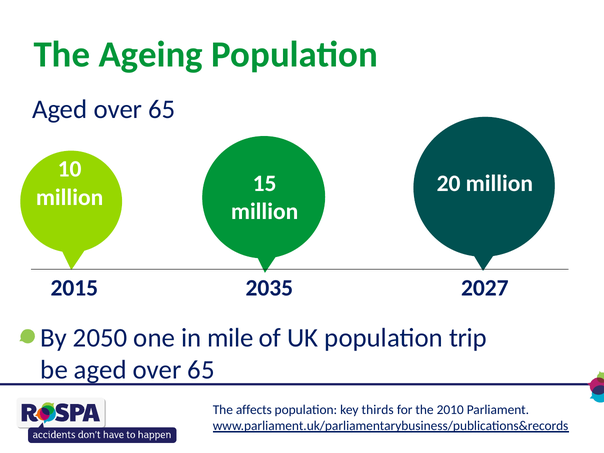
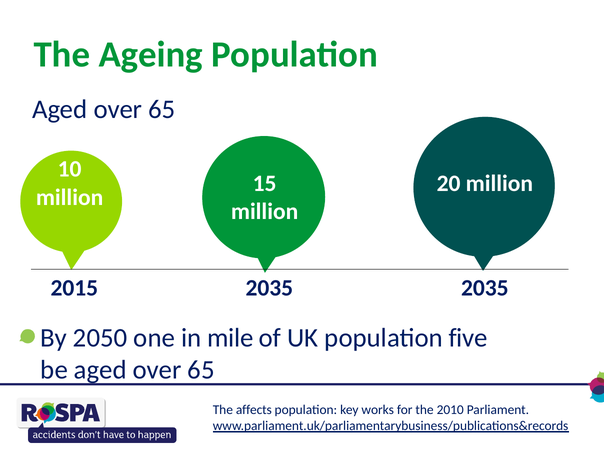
2027 at (485, 288): 2027 -> 2035
trip: trip -> five
thirds: thirds -> works
